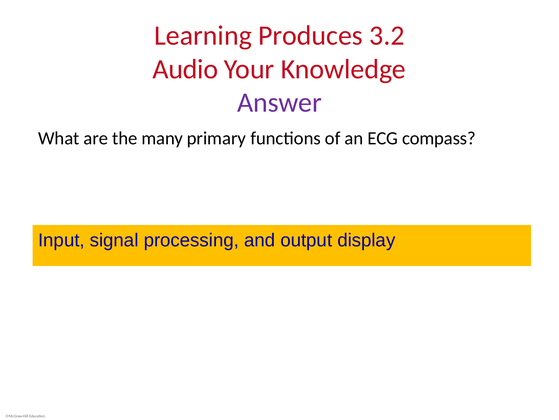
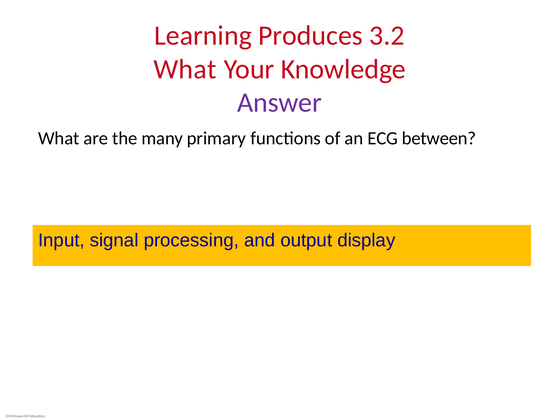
Audio at (185, 69): Audio -> What
compass: compass -> between
